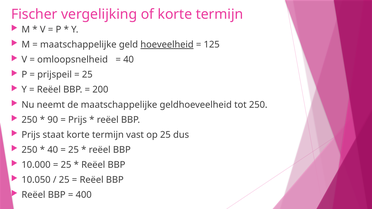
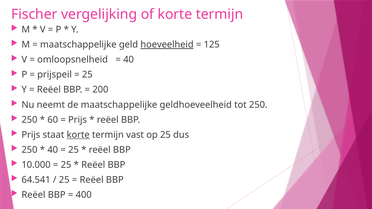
90: 90 -> 60
korte at (78, 135) underline: none -> present
10.050: 10.050 -> 64.541
